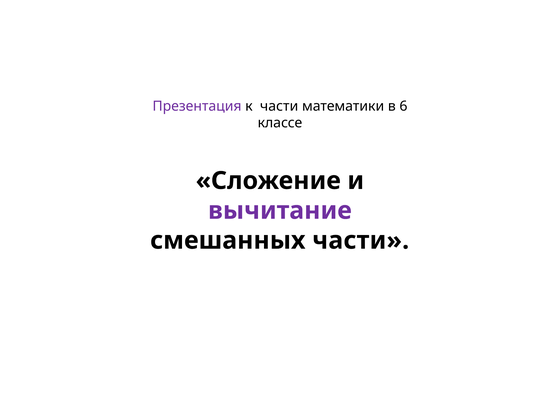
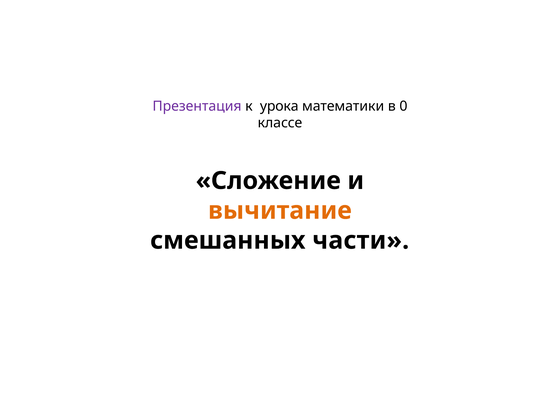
к части: части -> урока
6: 6 -> 0
вычитание colour: purple -> orange
